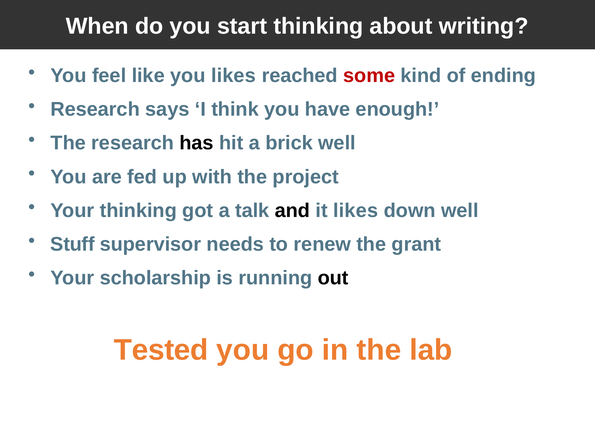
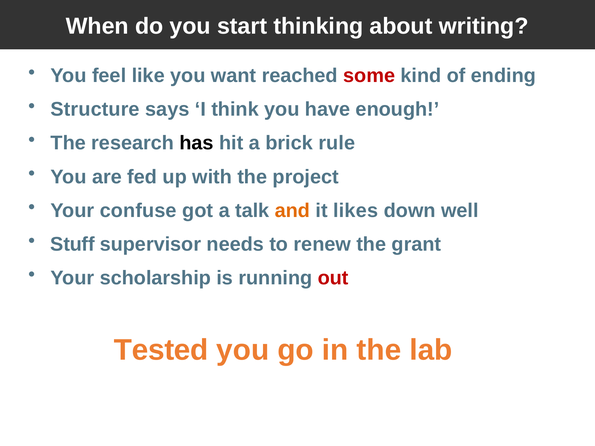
you likes: likes -> want
Research at (95, 109): Research -> Structure
brick well: well -> rule
Your thinking: thinking -> confuse
and colour: black -> orange
out colour: black -> red
